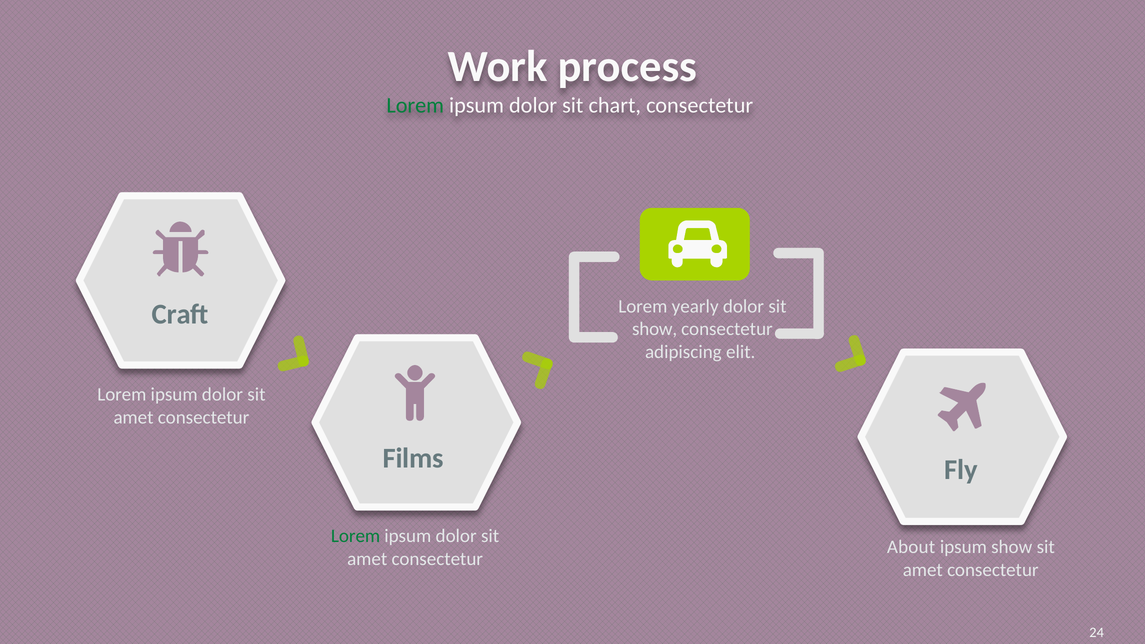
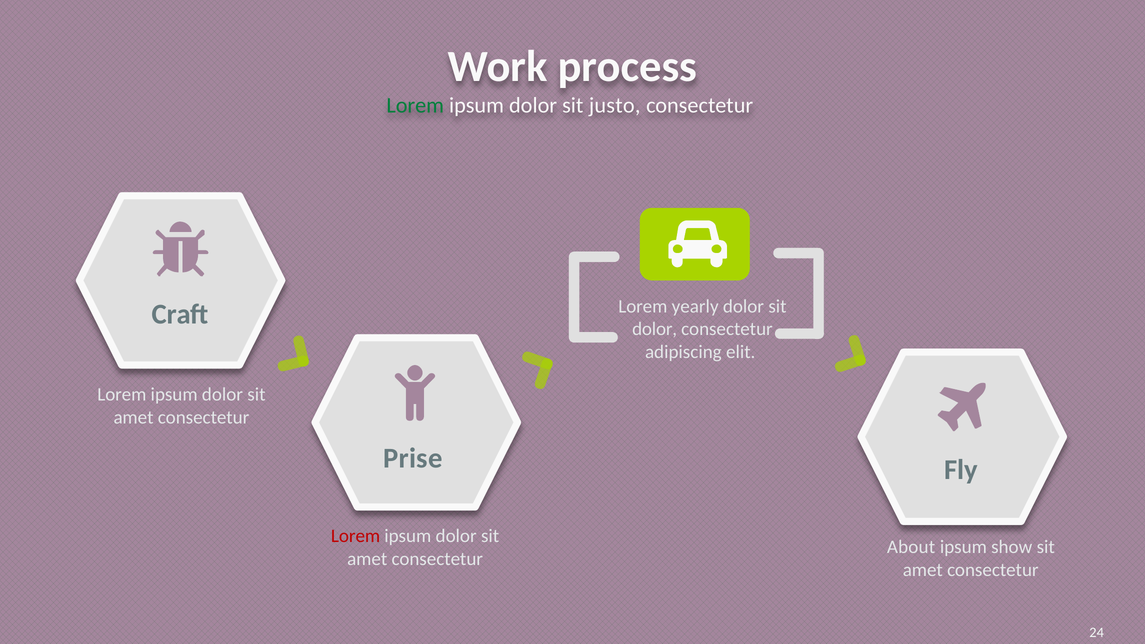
chart: chart -> justo
show at (655, 329): show -> dolor
Films: Films -> Prise
Lorem at (356, 536) colour: green -> red
